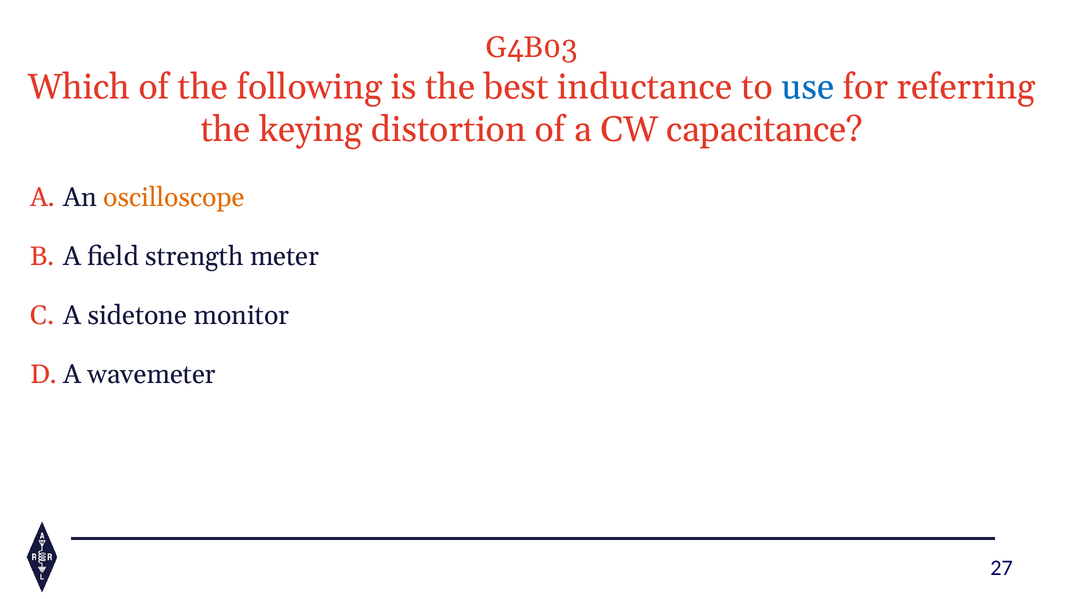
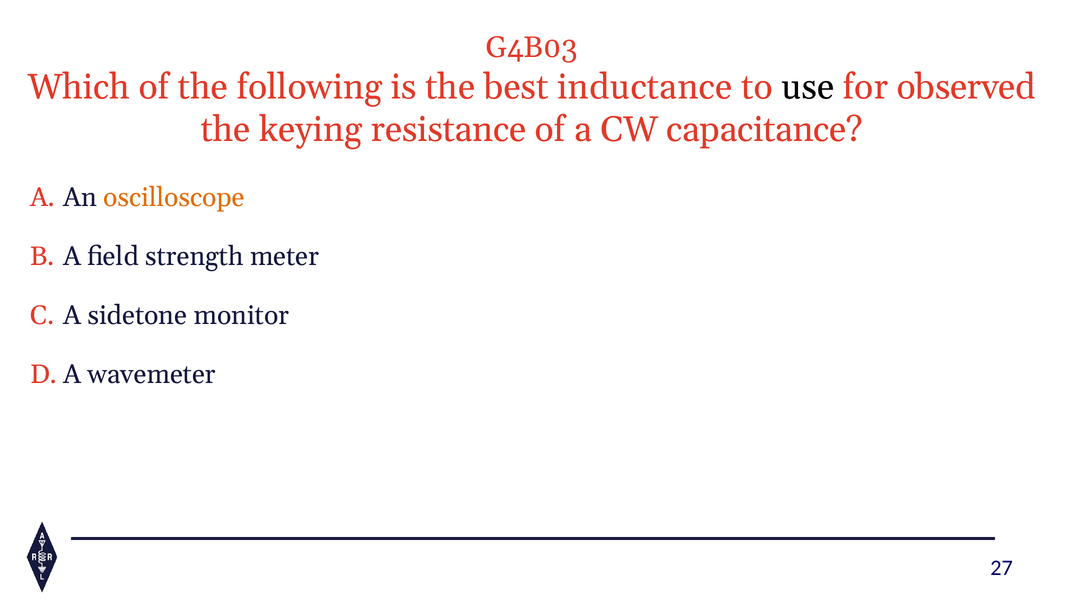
use colour: blue -> black
referring: referring -> observed
distortion: distortion -> resistance
